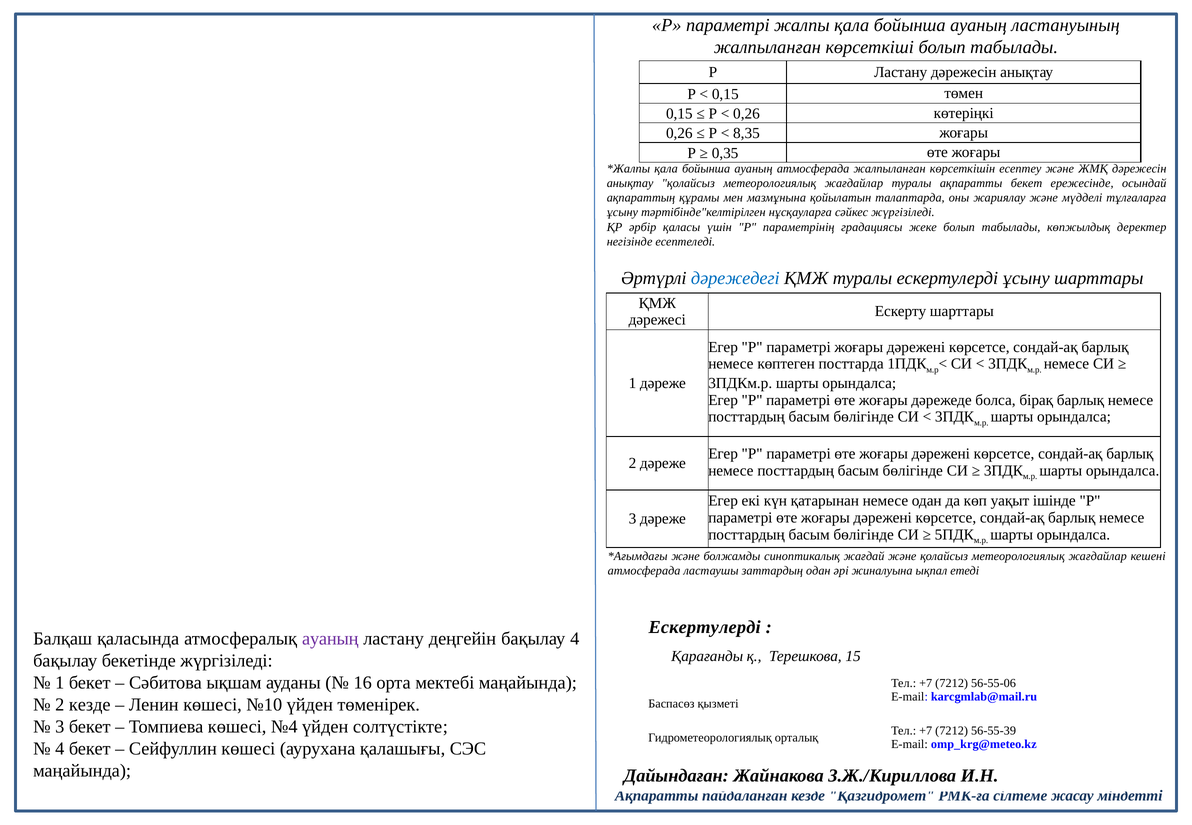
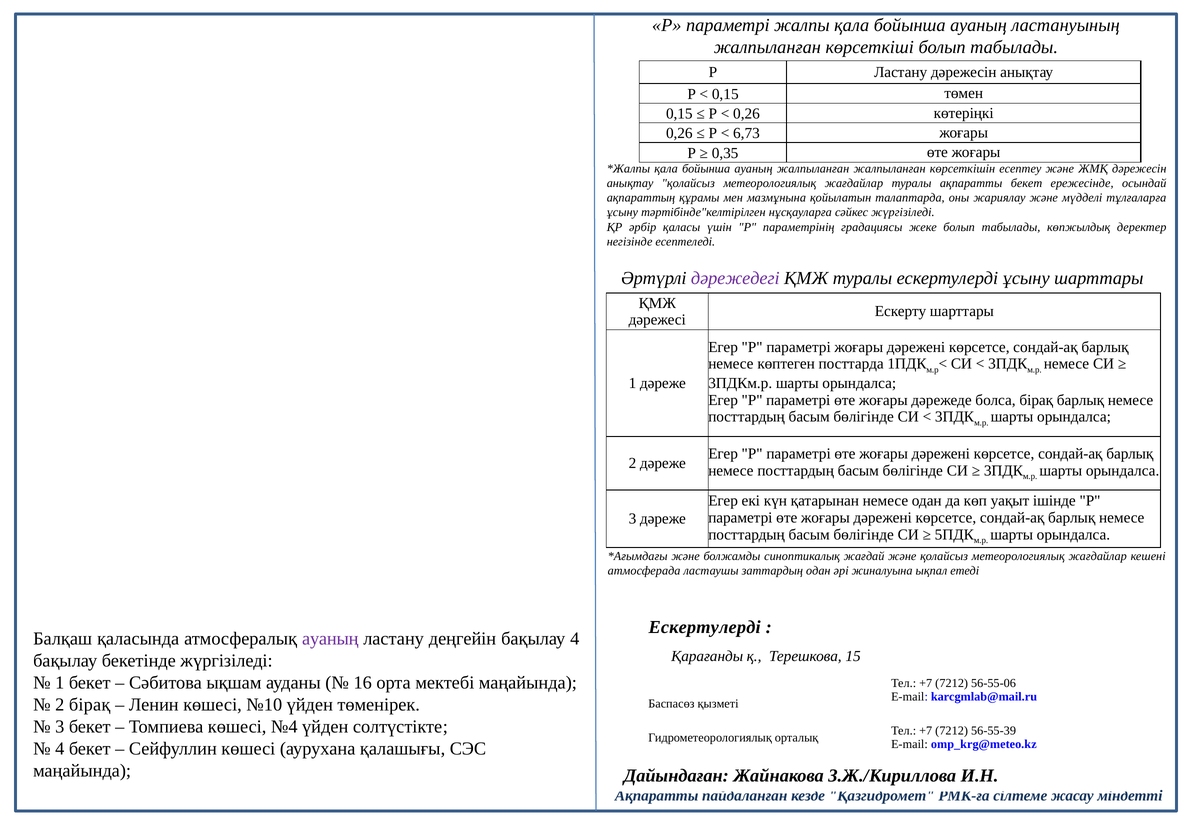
8,35: 8,35 -> 6,73
ауаның атмосферада: атмосферада -> жалпыланған
дәрежедегі colour: blue -> purple
2 кезде: кезде -> бірақ
